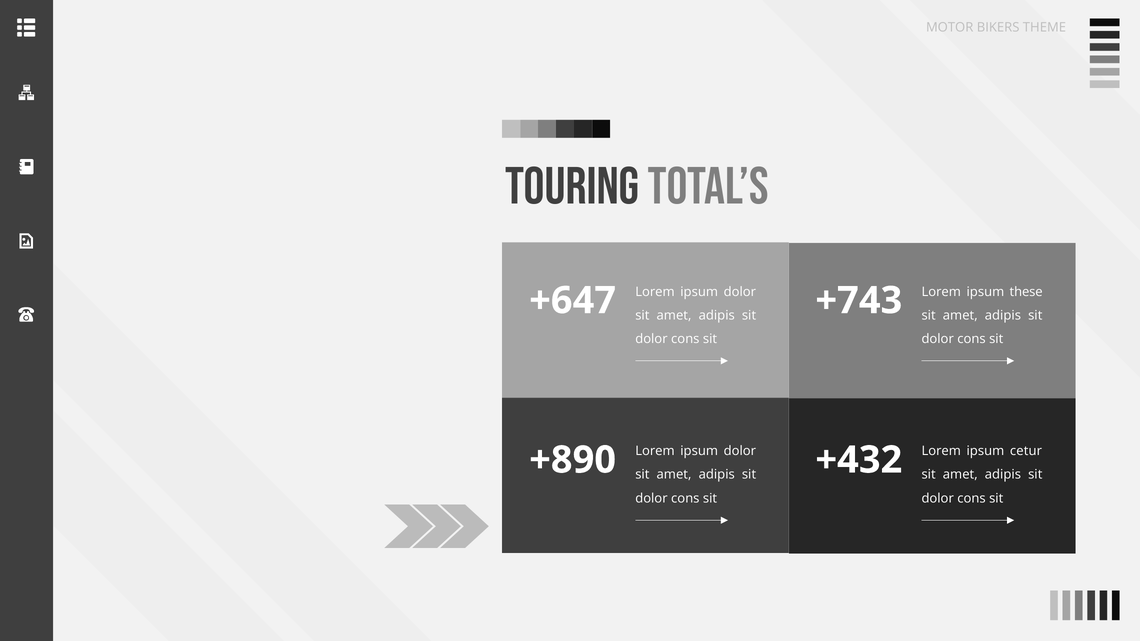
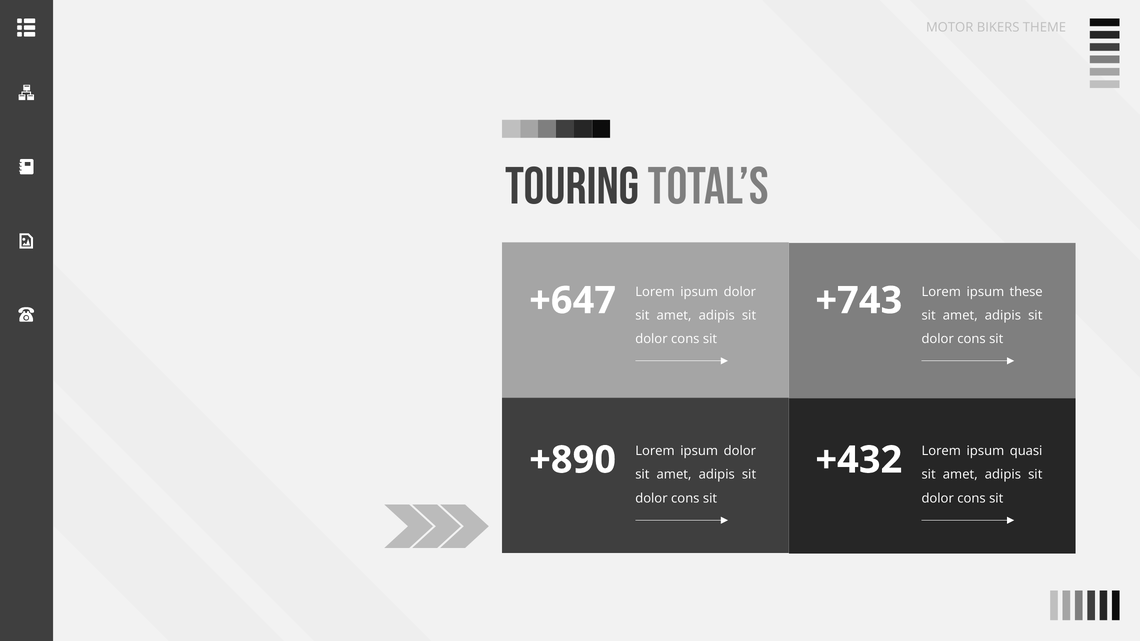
cetur: cetur -> quasi
